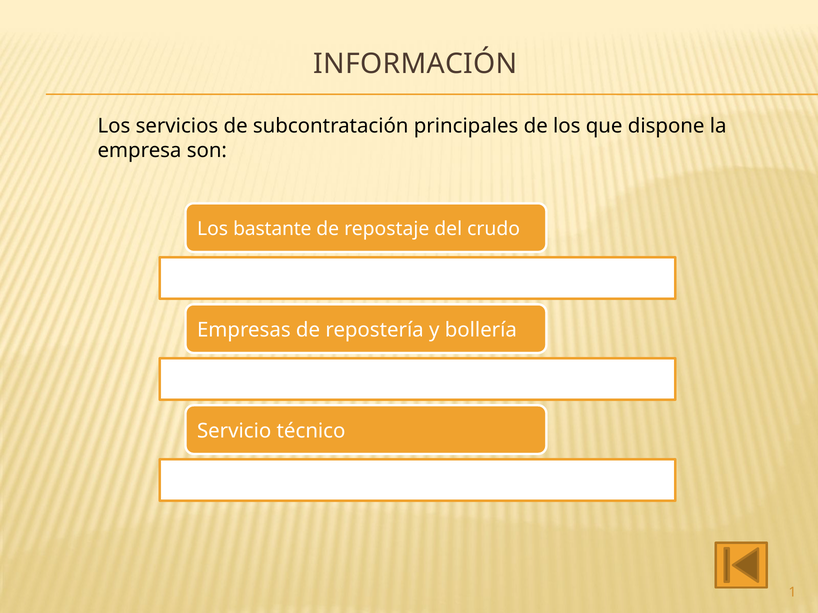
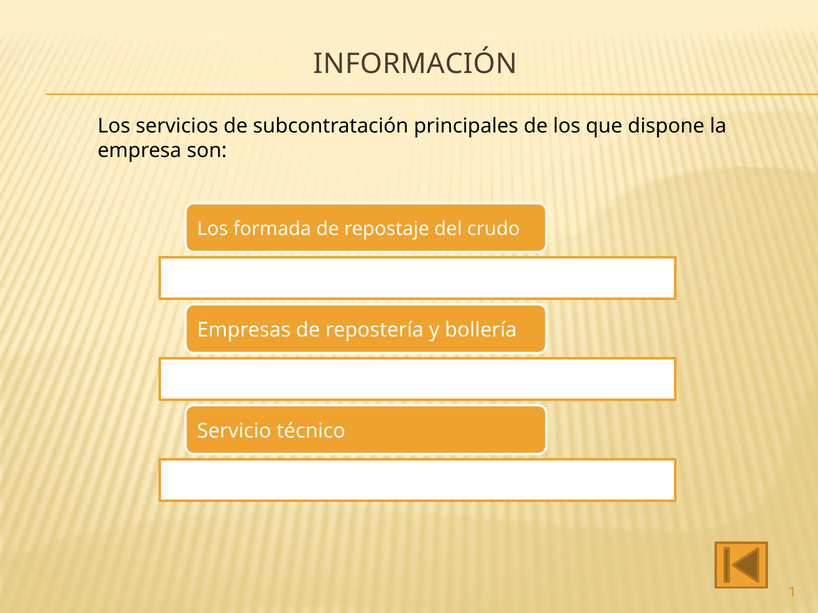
bastante: bastante -> formada
